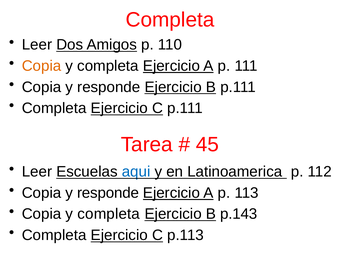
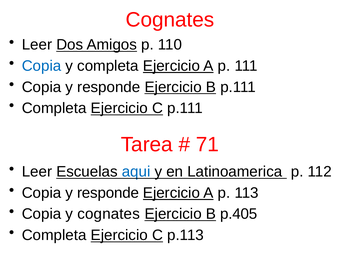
Completa at (170, 20): Completa -> Cognates
Copia at (42, 66) colour: orange -> blue
45: 45 -> 71
completa at (109, 214): completa -> cognates
p.143: p.143 -> p.405
